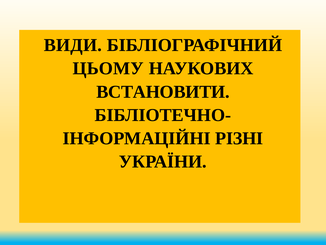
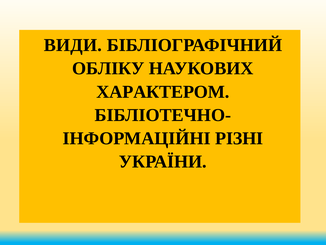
ЦЬОМУ: ЦЬОМУ -> ОБЛІКУ
ВСТАНОВИТИ: ВСТАНОВИТИ -> ХАРАКТЕРОМ
